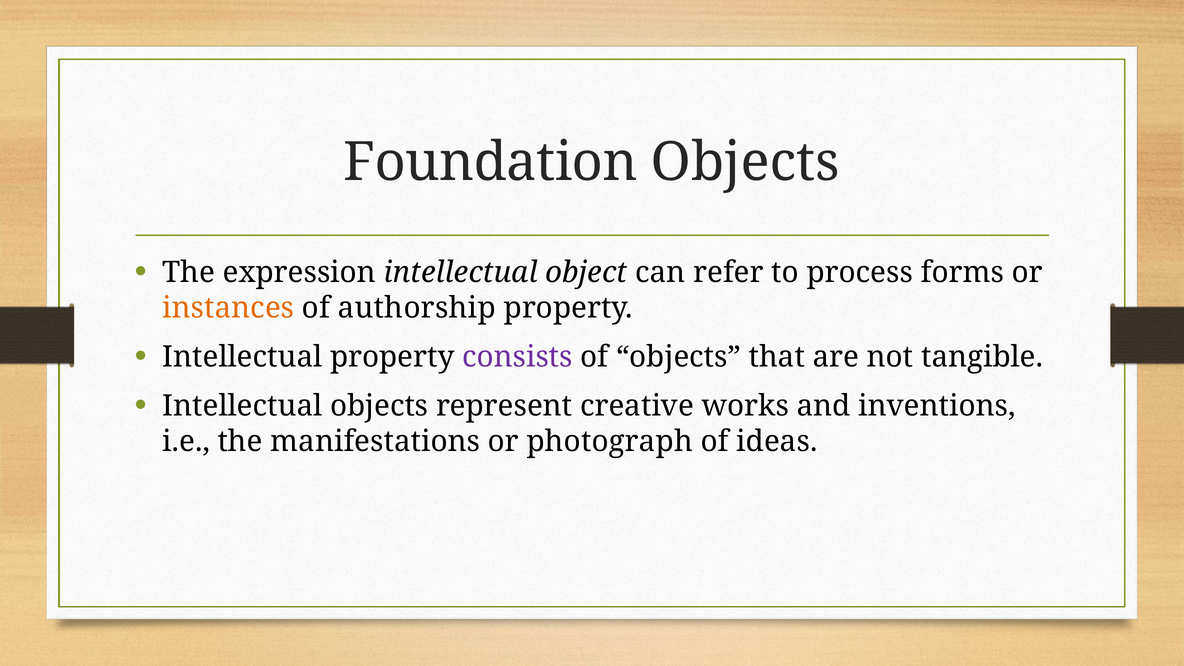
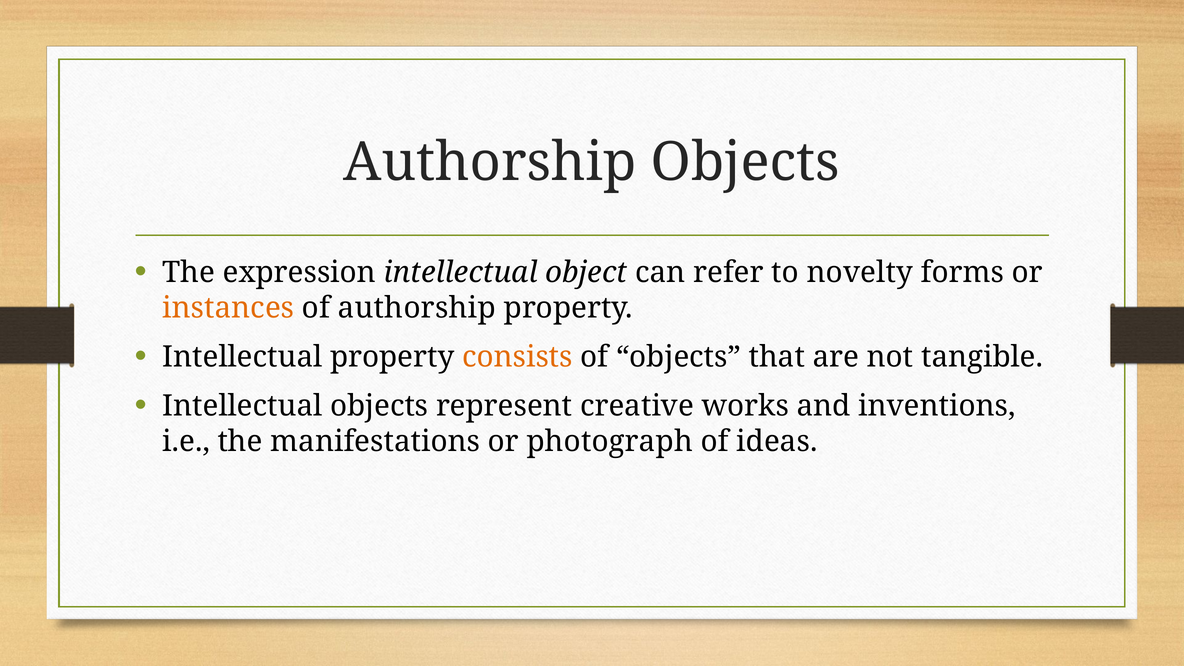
Foundation at (490, 162): Foundation -> Authorship
process: process -> novelty
consists colour: purple -> orange
